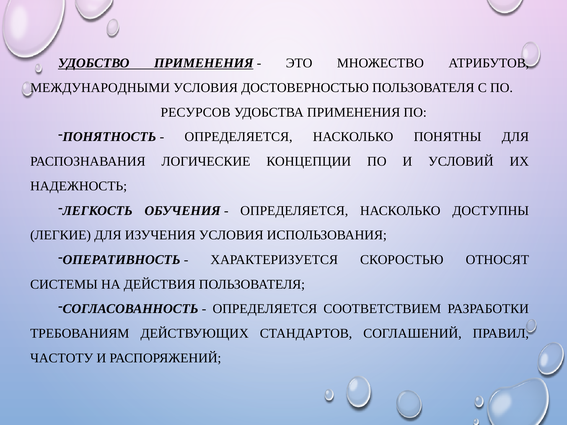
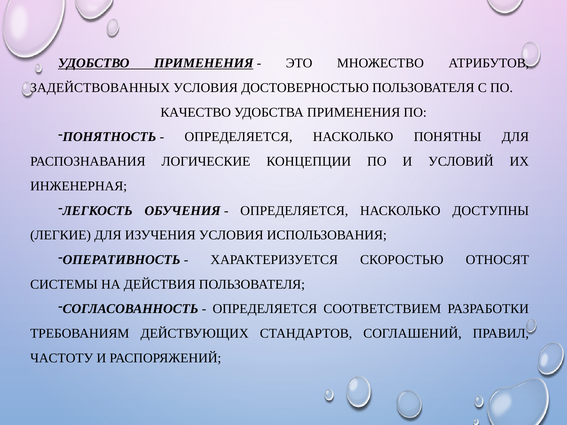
МЕЖДУНАРОДНЫМИ: МЕЖДУНАРОДНЫМИ -> ЗАДЕЙСТВОВАННЫХ
РЕСУРСОВ: РЕСУРСОВ -> КАЧЕСТВО
НАДЕЖНОСТЬ: НАДЕЖНОСТЬ -> ИНЖЕНЕРНАЯ
